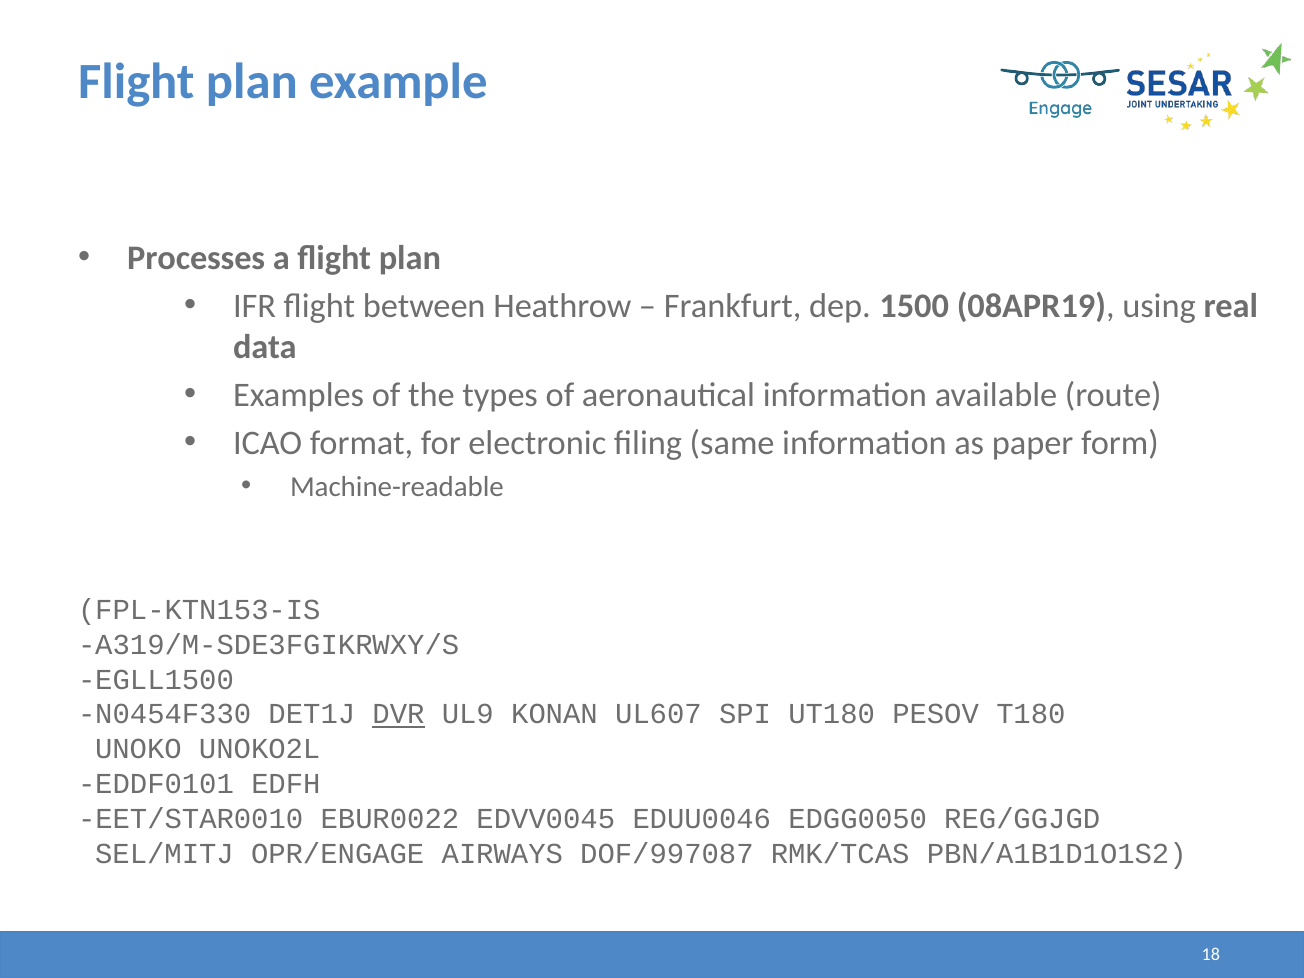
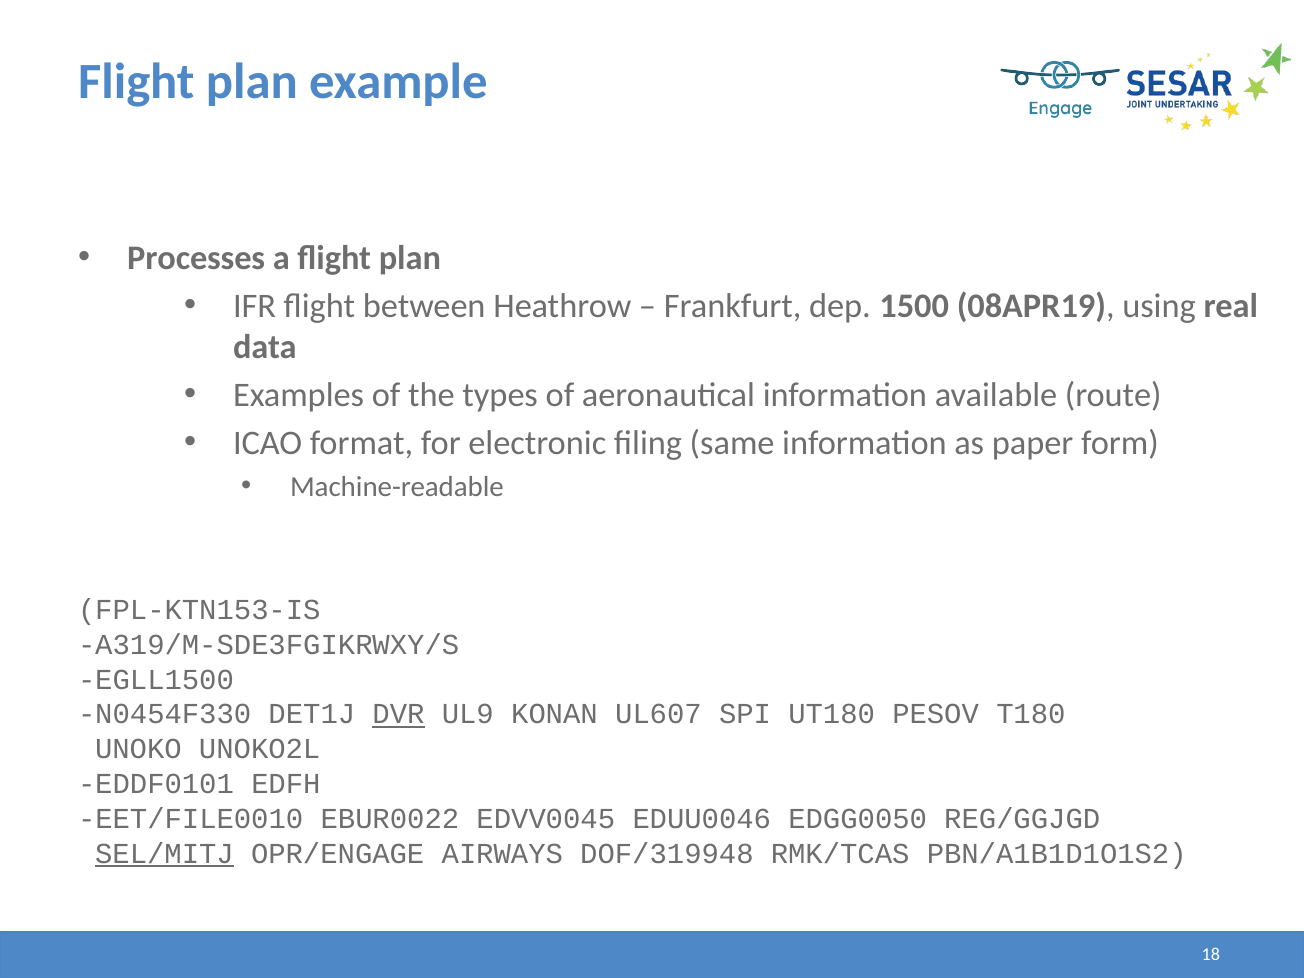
EET/STAR0010: EET/STAR0010 -> EET/FILE0010
SEL/MITJ underline: none -> present
DOF/997087: DOF/997087 -> DOF/319948
